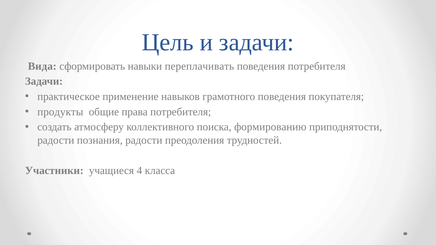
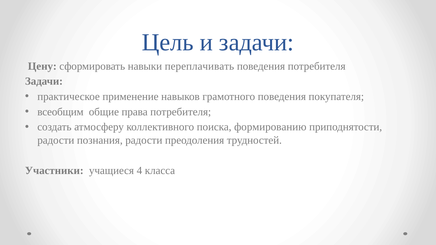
Вида: Вида -> Цену
продукты: продукты -> всеобщим
